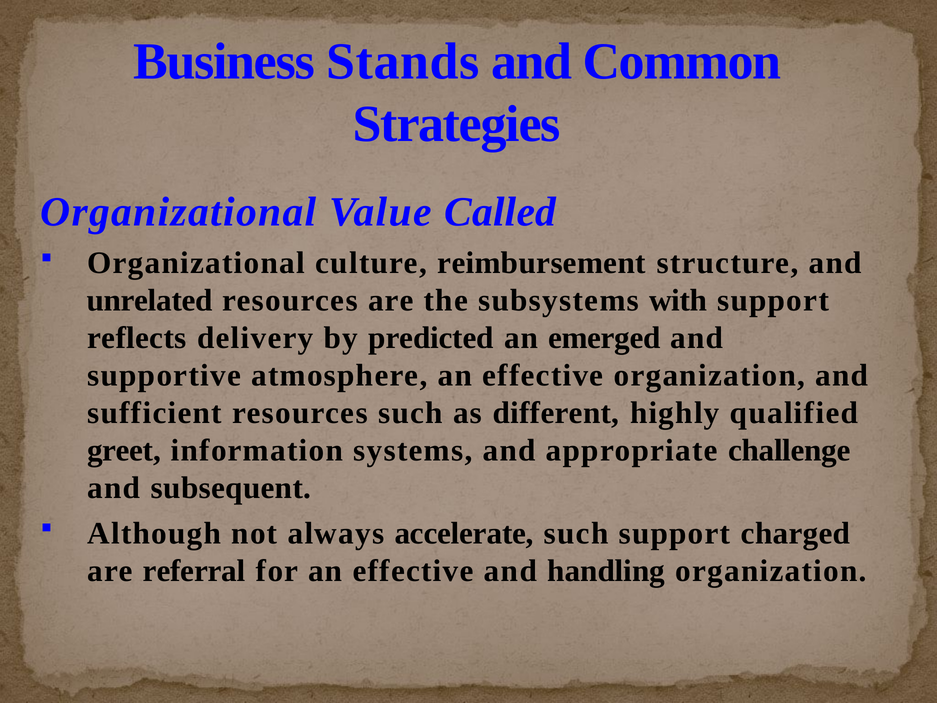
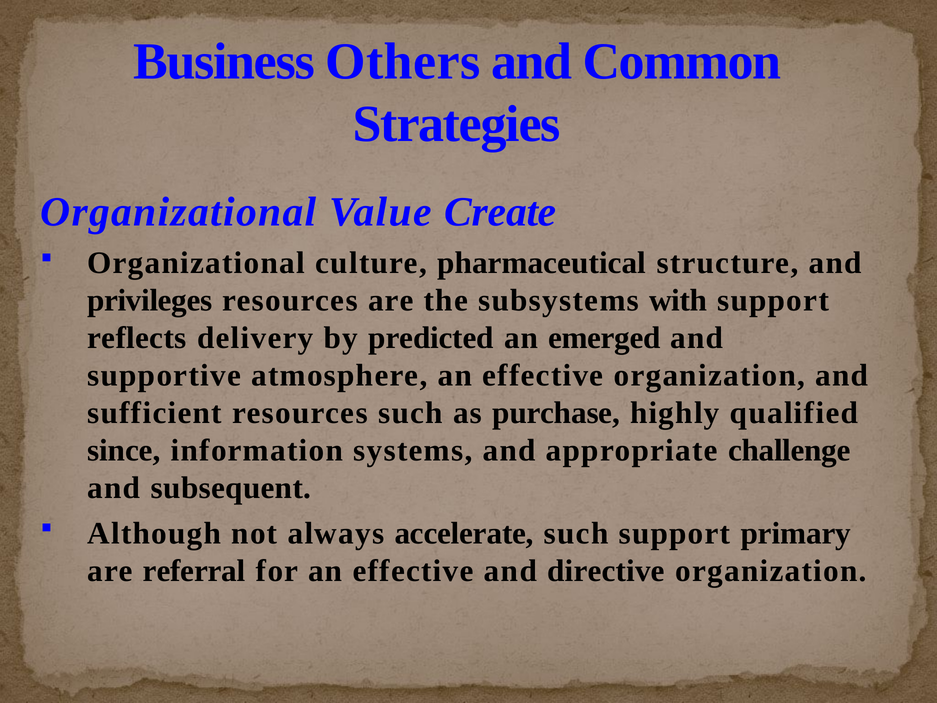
Stands: Stands -> Others
Called: Called -> Create
reimbursement: reimbursement -> pharmaceutical
unrelated: unrelated -> privileges
different: different -> purchase
greet: greet -> since
charged: charged -> primary
handling: handling -> directive
